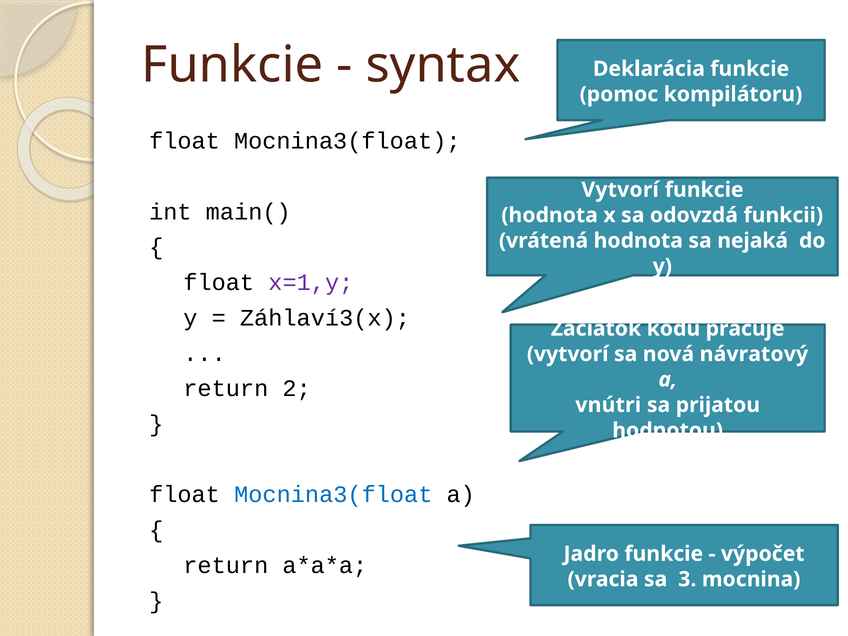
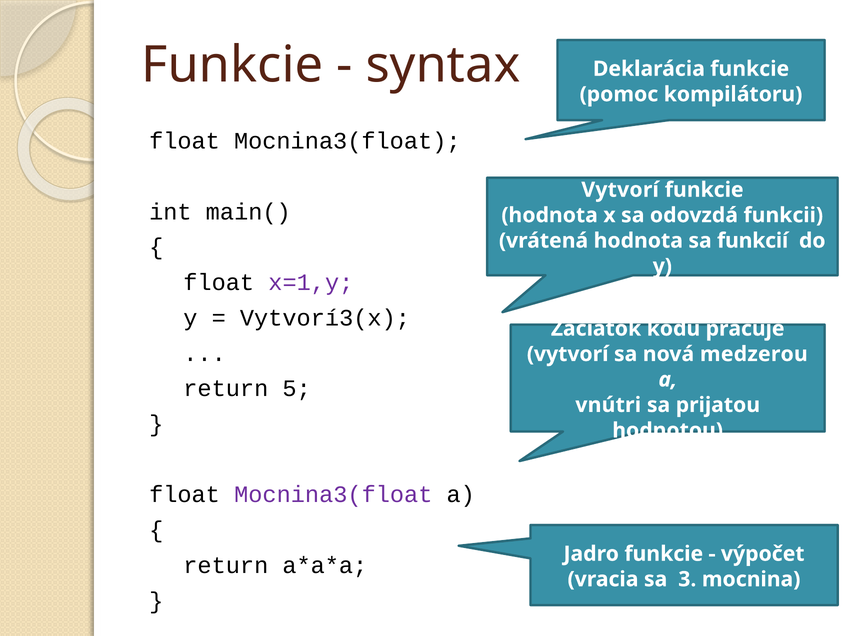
nejaká: nejaká -> funkcií
Záhlaví3(x: Záhlaví3(x -> Vytvorí3(x
návratový: návratový -> medzerou
2: 2 -> 5
Mocnina3(float at (333, 495) colour: blue -> purple
